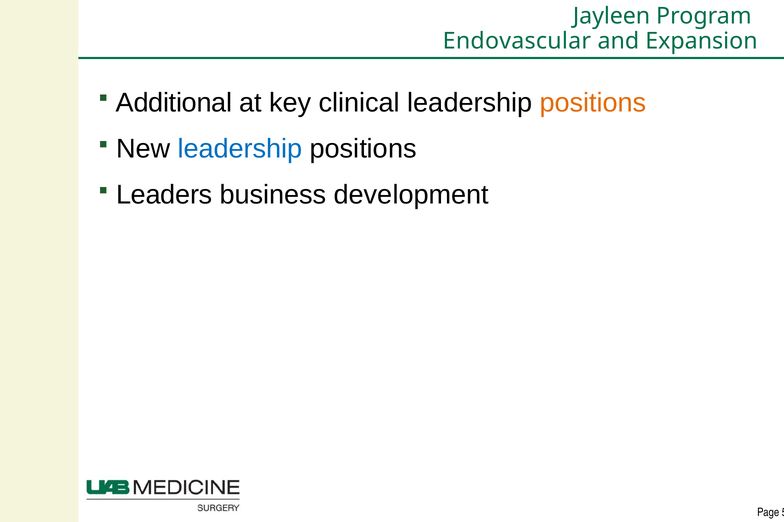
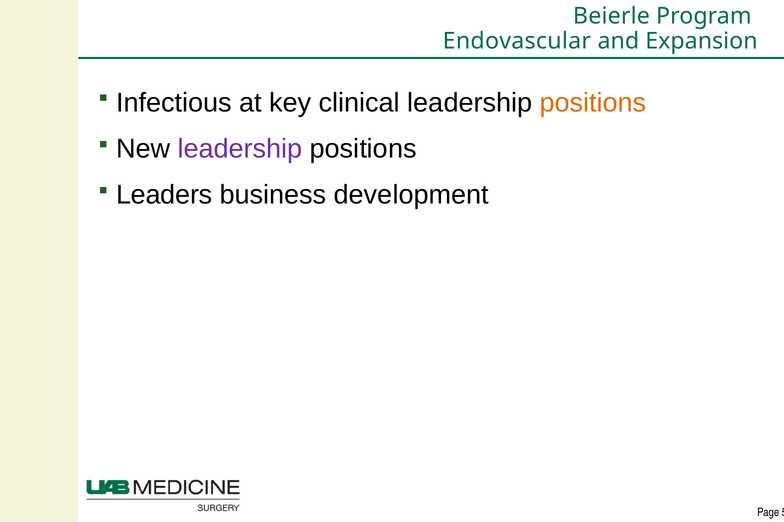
Jayleen: Jayleen -> Beierle
Additional: Additional -> Infectious
leadership at (240, 149) colour: blue -> purple
